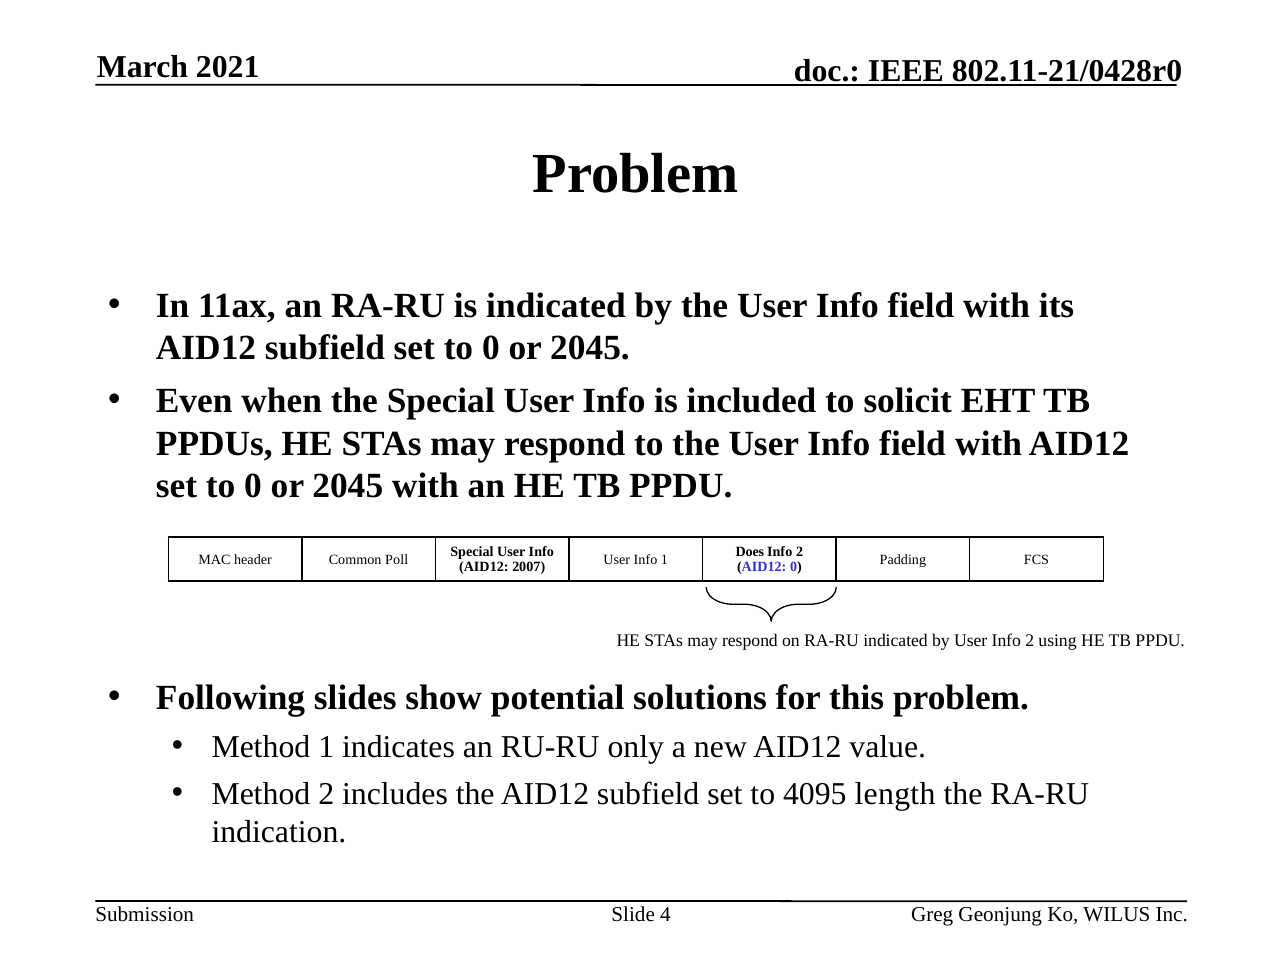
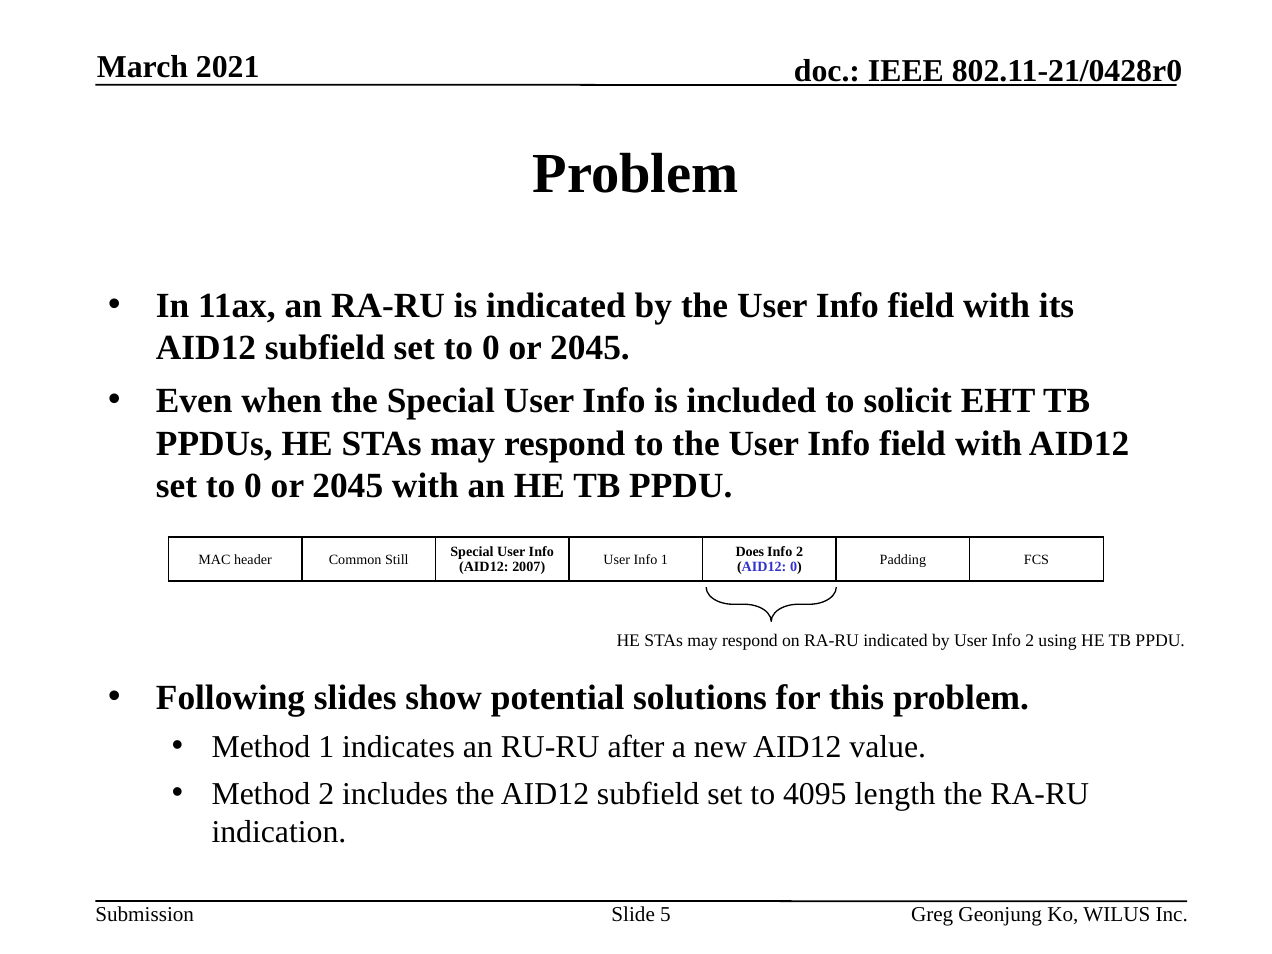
Poll: Poll -> Still
only: only -> after
4: 4 -> 5
